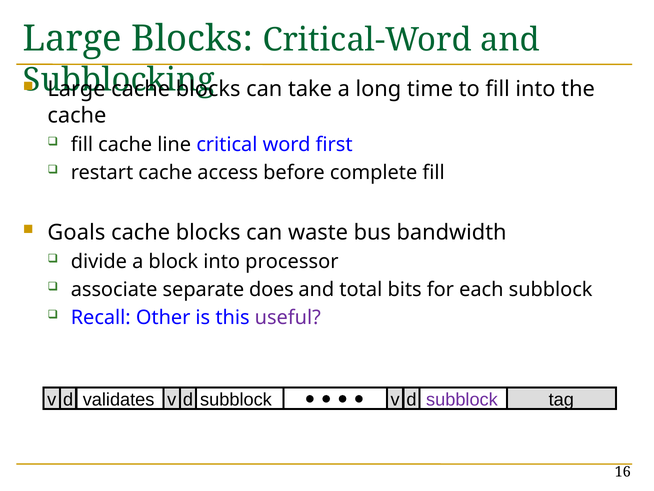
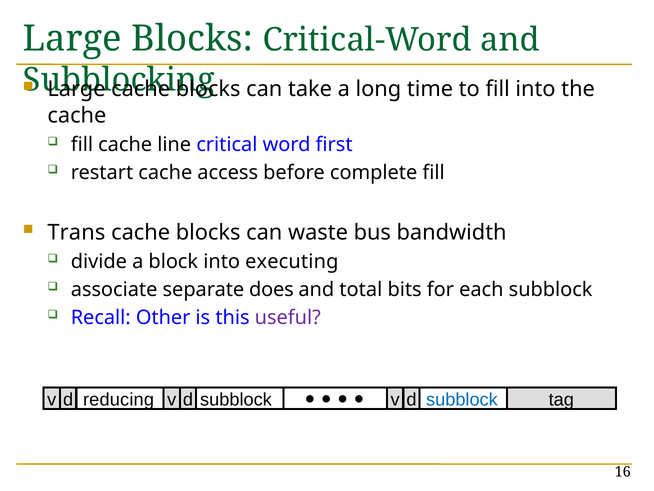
Goals: Goals -> Trans
processor: processor -> executing
validates: validates -> reducing
subblock at (462, 399) colour: purple -> blue
